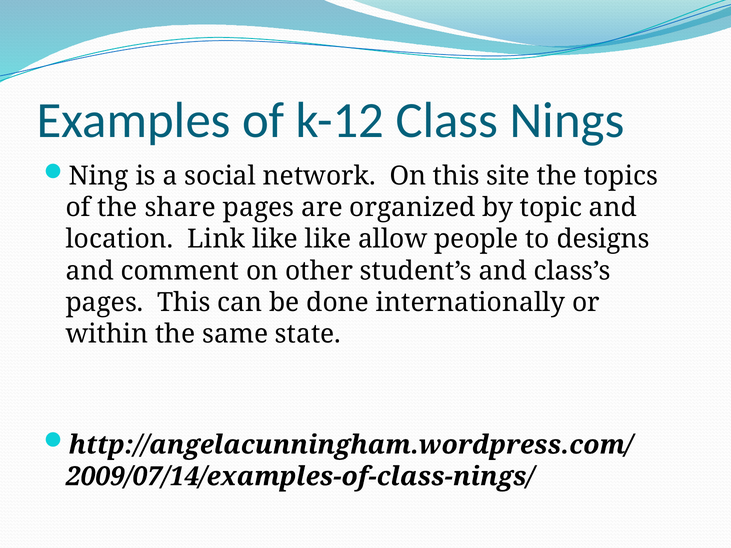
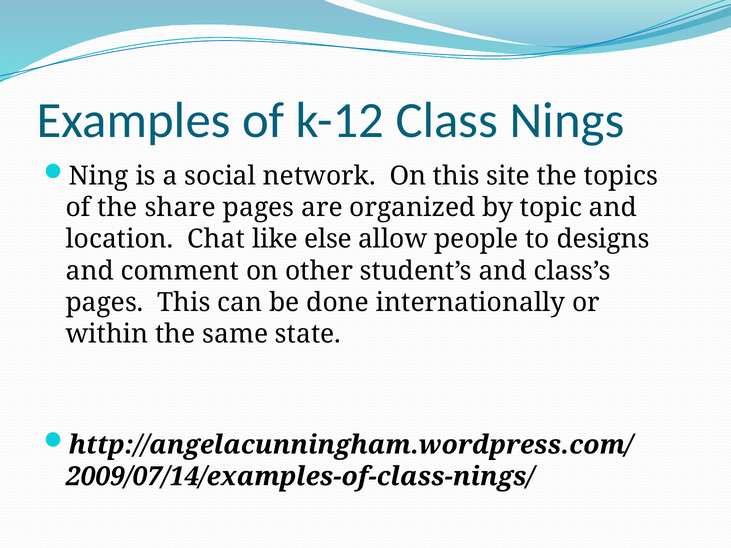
Link: Link -> Chat
like like: like -> else
